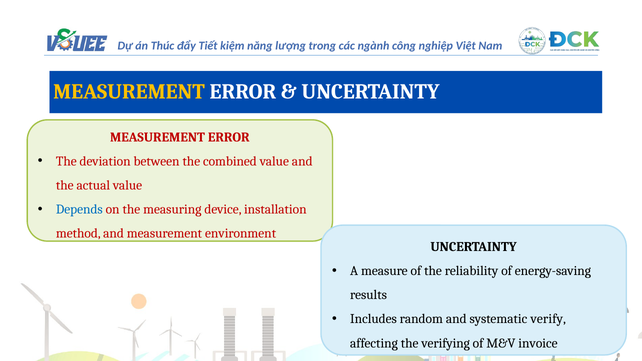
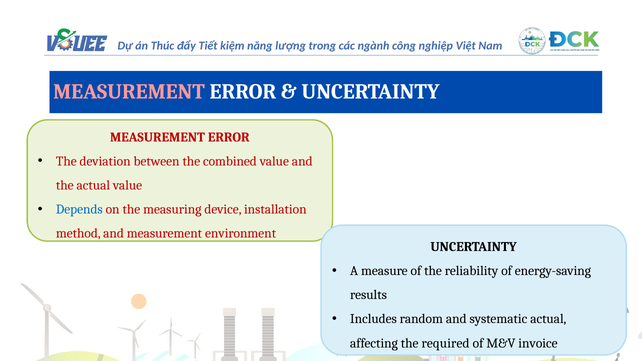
MEASUREMENT at (129, 92) colour: yellow -> pink
systematic verify: verify -> actual
verifying: verifying -> required
